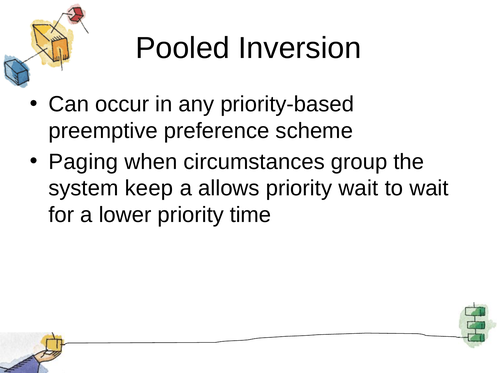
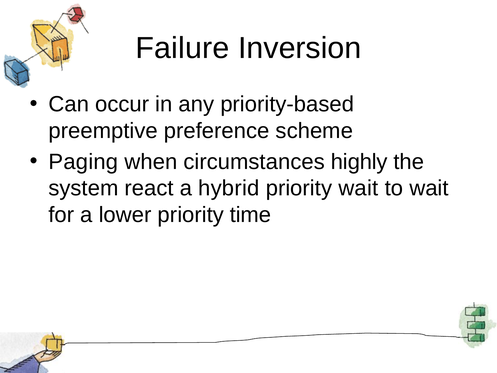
Pooled: Pooled -> Failure
group: group -> highly
keep: keep -> react
allows: allows -> hybrid
